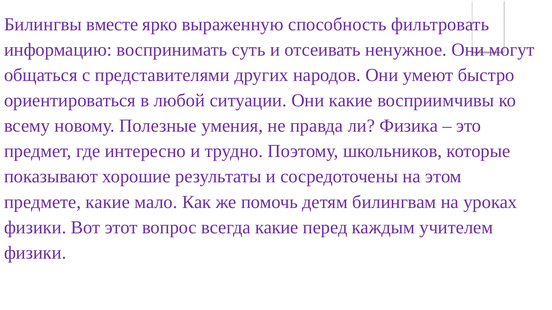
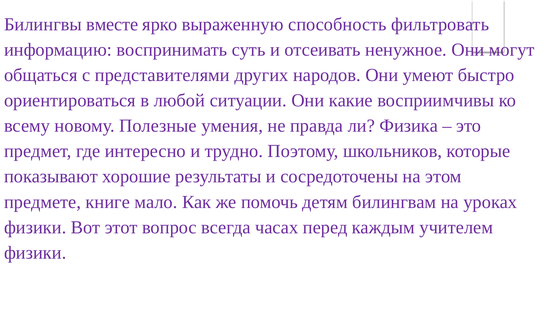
предмете какие: какие -> книге
всегда какие: какие -> часах
